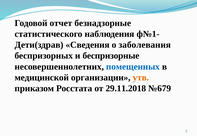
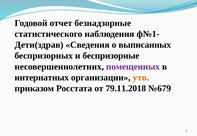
заболевания: заболевания -> выписанных
помещенных colour: blue -> purple
медицинской: медицинской -> интернатных
29.11.2018: 29.11.2018 -> 79.11.2018
